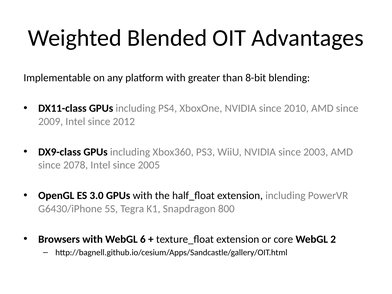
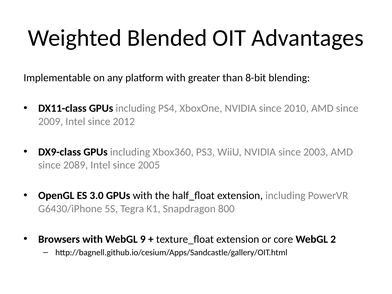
2078: 2078 -> 2089
6: 6 -> 9
